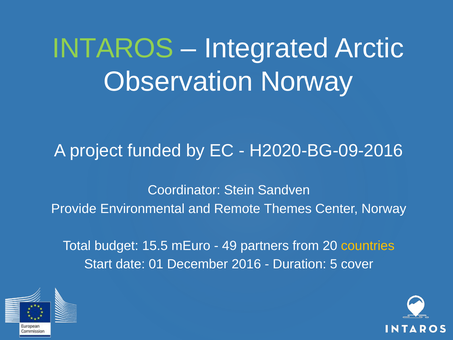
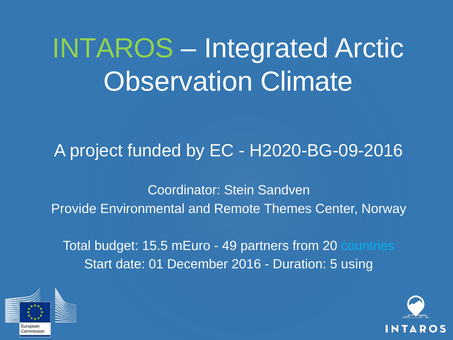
Observation Norway: Norway -> Climate
countries colour: yellow -> light blue
cover: cover -> using
